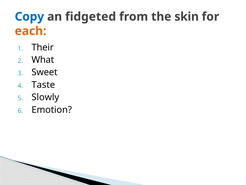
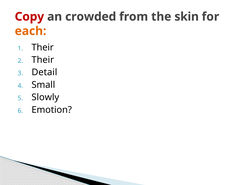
Copy colour: blue -> red
fidgeted: fidgeted -> crowded
What at (43, 60): What -> Their
Sweet: Sweet -> Detail
Taste: Taste -> Small
